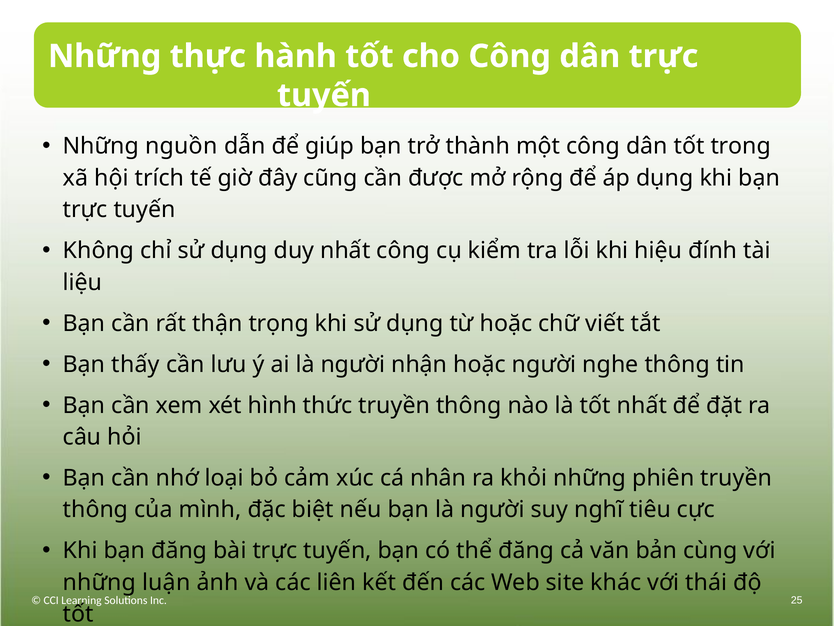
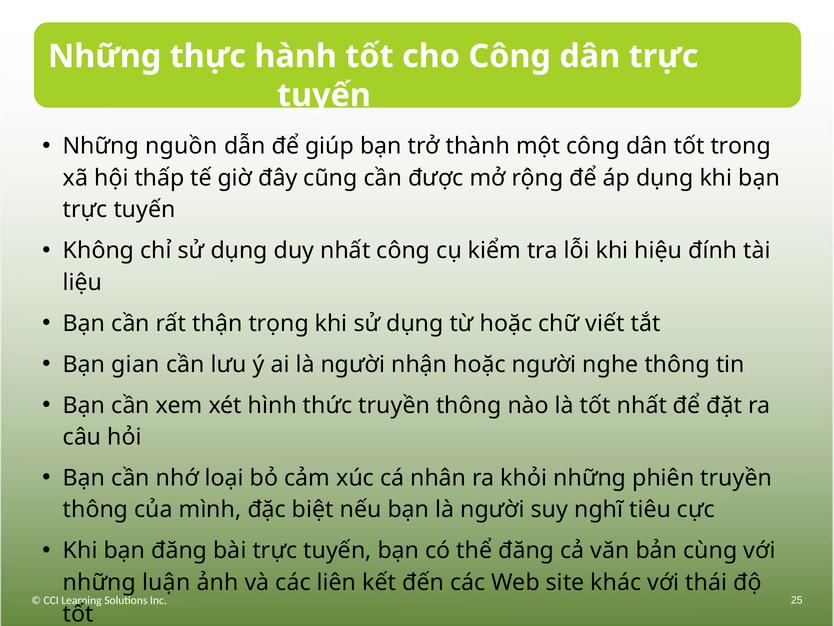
trích: trích -> thấp
thấy: thấy -> gian
